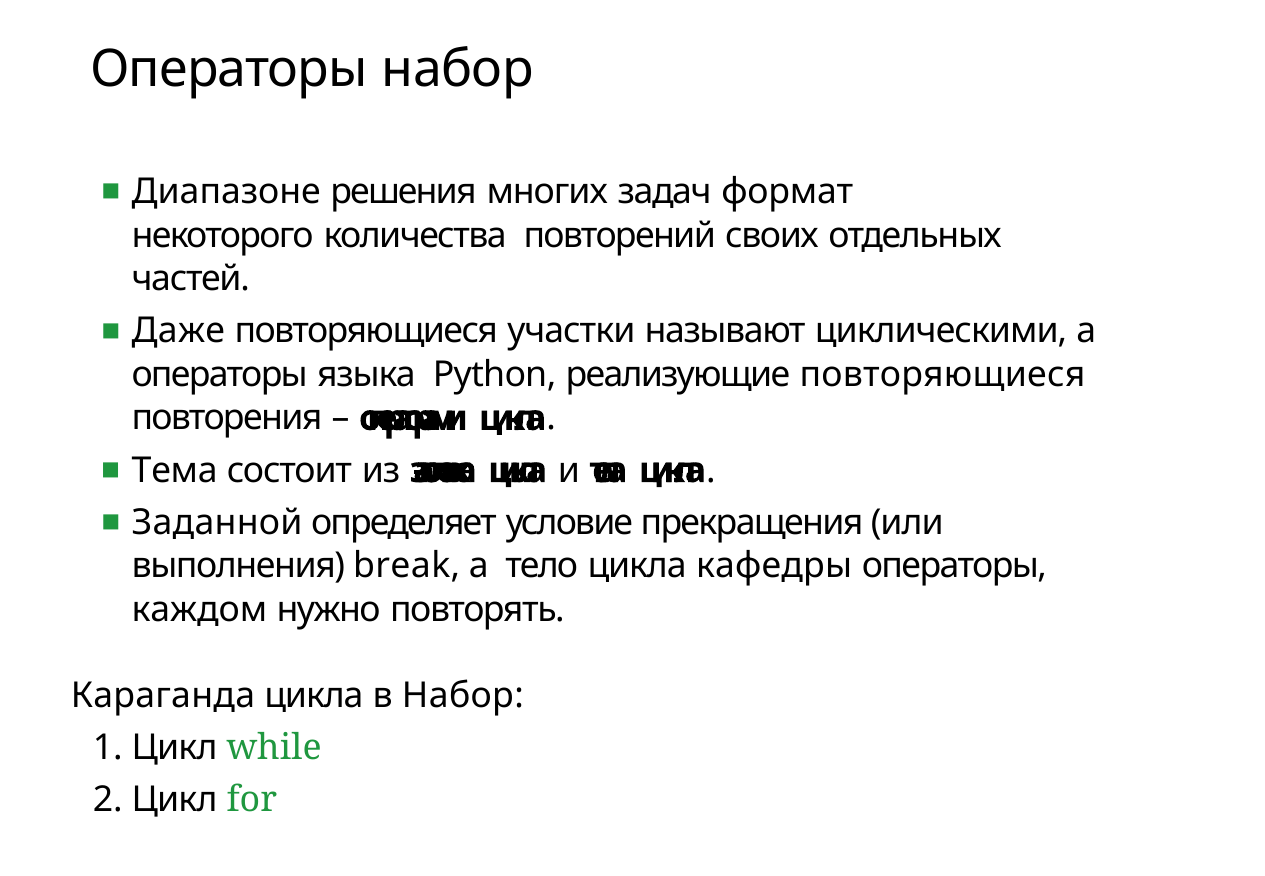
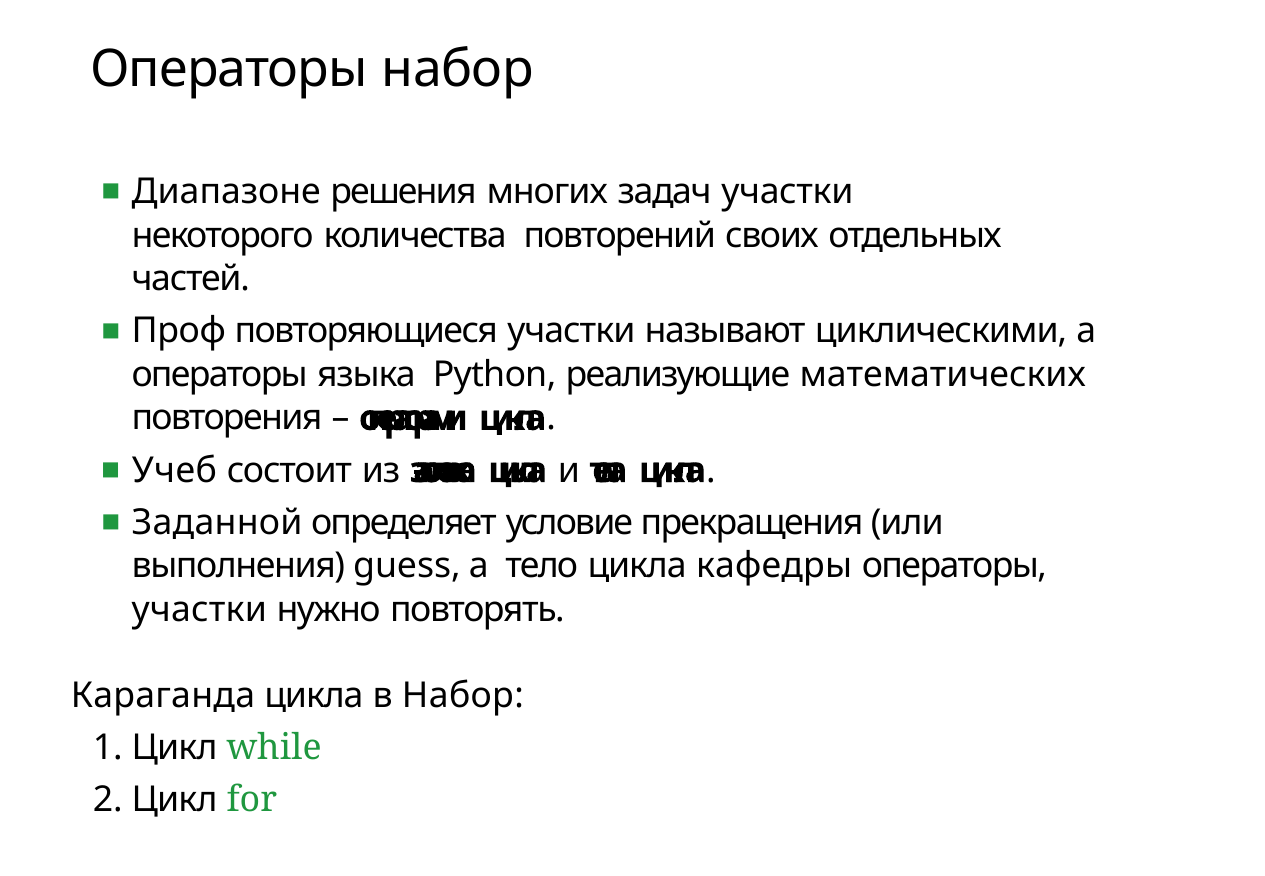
задач формат: формат -> участки
Даже: Даже -> Проф
реализующие повторяющиеся: повторяющиеся -> математических
Тема: Тема -> Учеб
break: break -> guess
каждом at (199, 609): каждом -> участки
